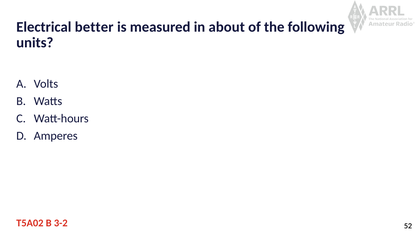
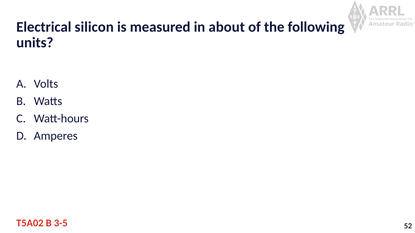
better: better -> silicon
3-2: 3-2 -> 3-5
